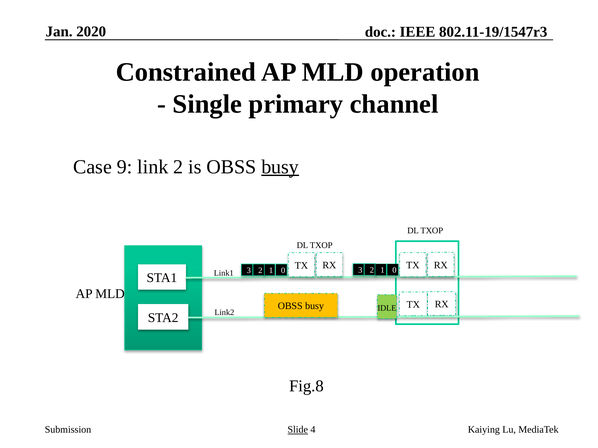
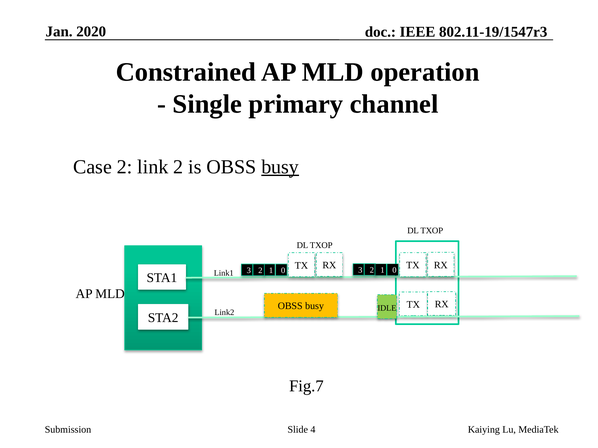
Case 9: 9 -> 2
Fig.8: Fig.8 -> Fig.7
Slide underline: present -> none
